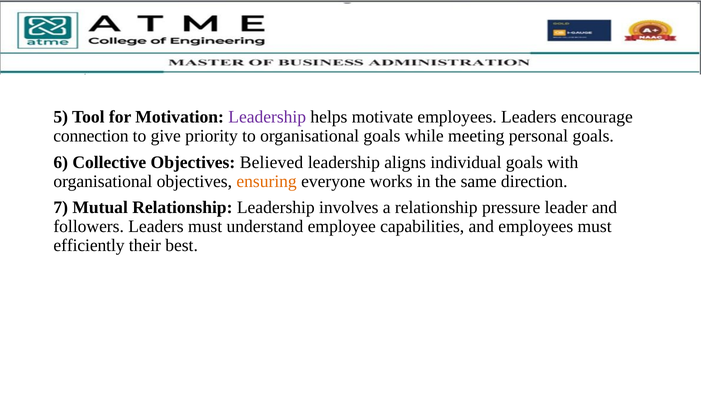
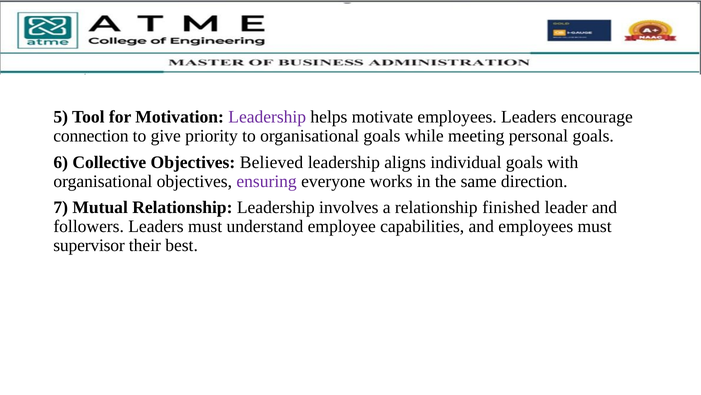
ensuring colour: orange -> purple
pressure: pressure -> finished
efficiently: efficiently -> supervisor
